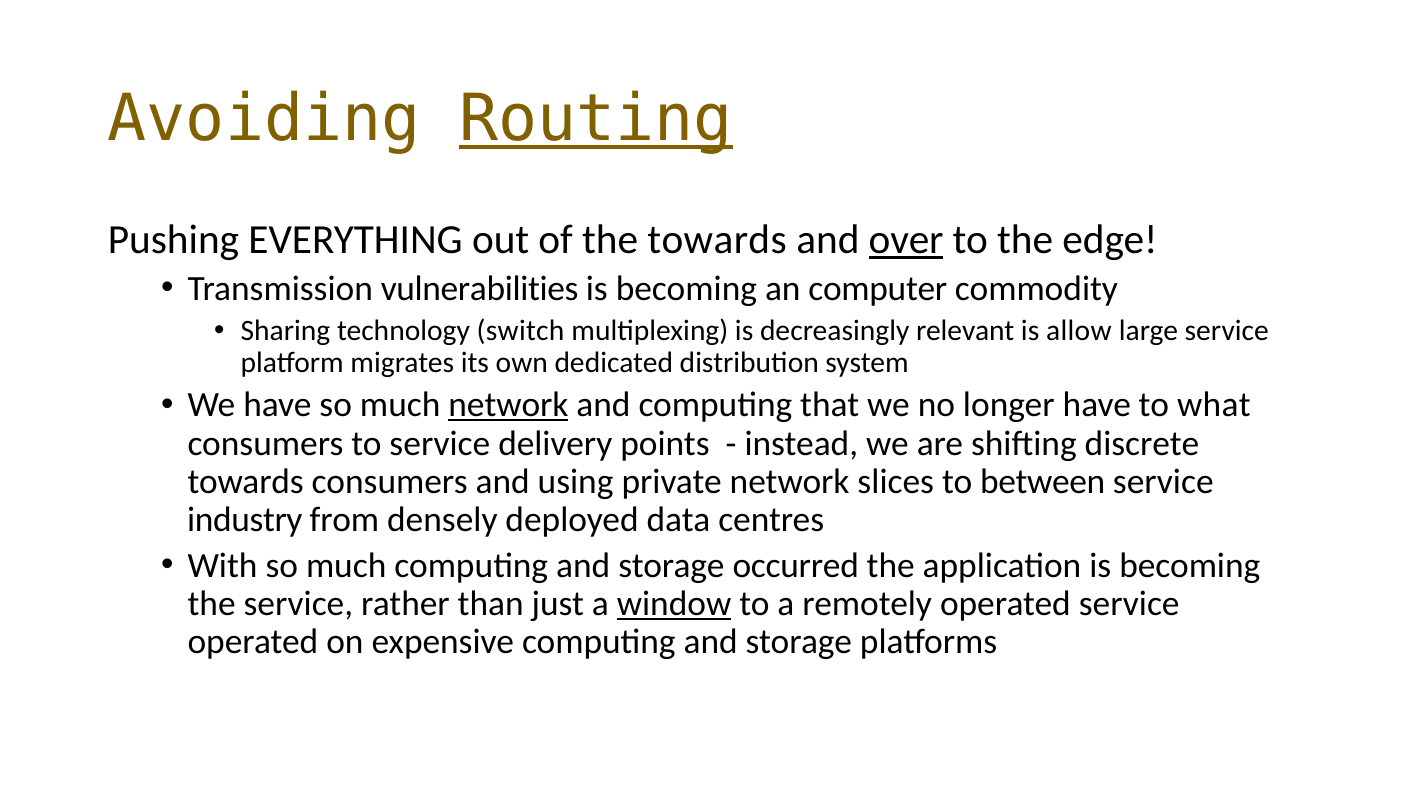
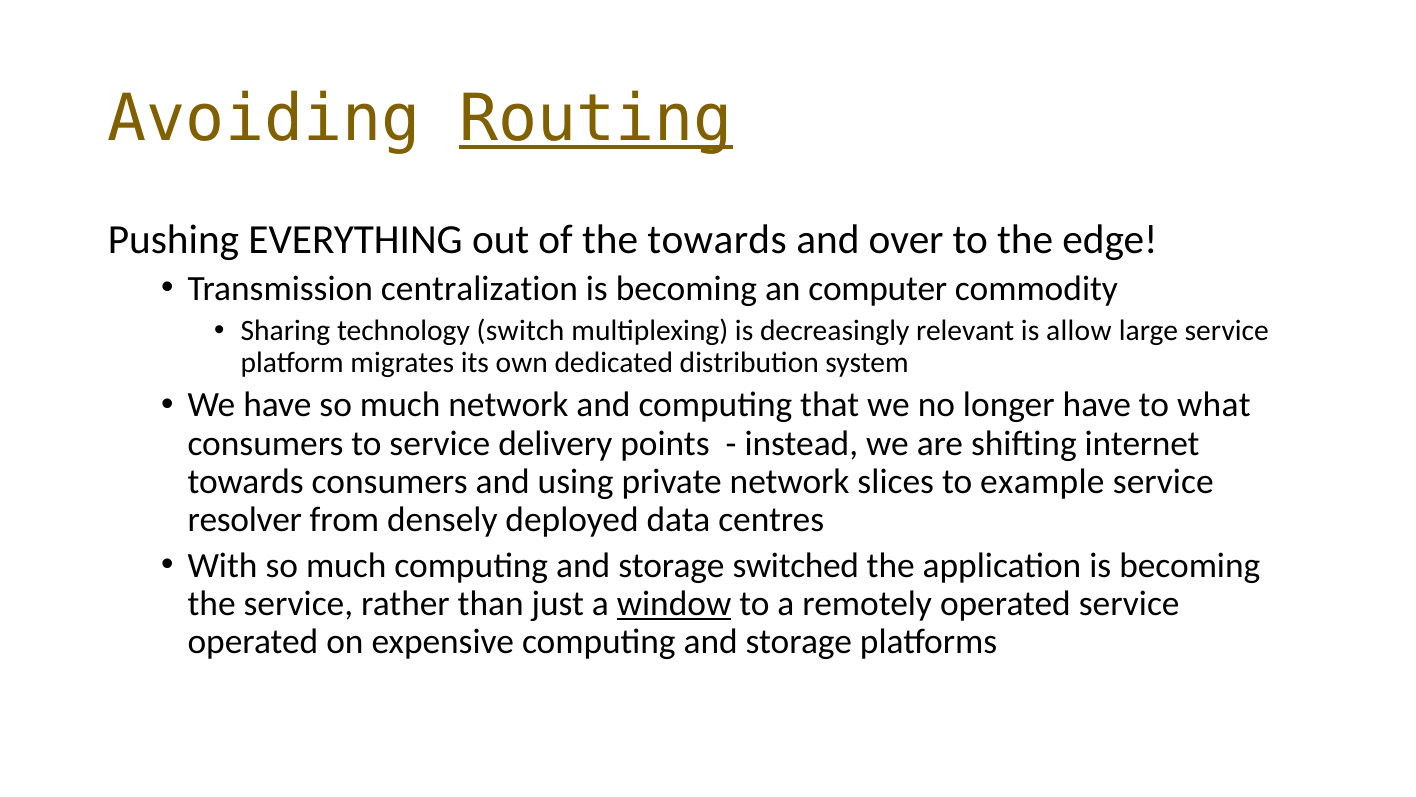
over underline: present -> none
vulnerabilities: vulnerabilities -> centralization
network at (508, 405) underline: present -> none
discrete: discrete -> internet
between: between -> example
industry: industry -> resolver
occurred: occurred -> switched
